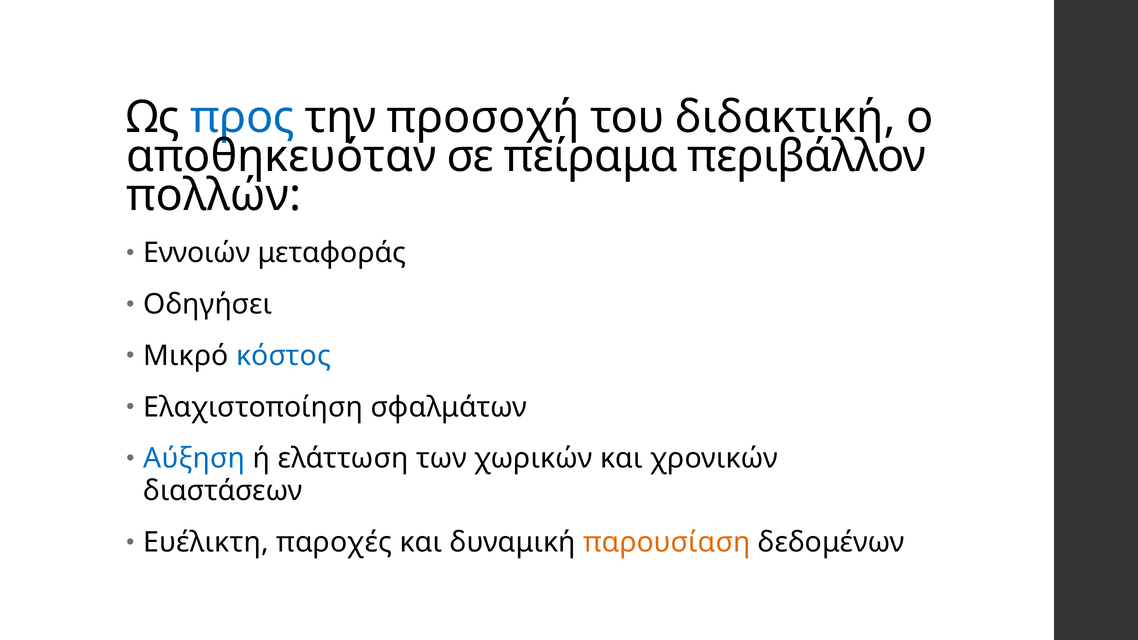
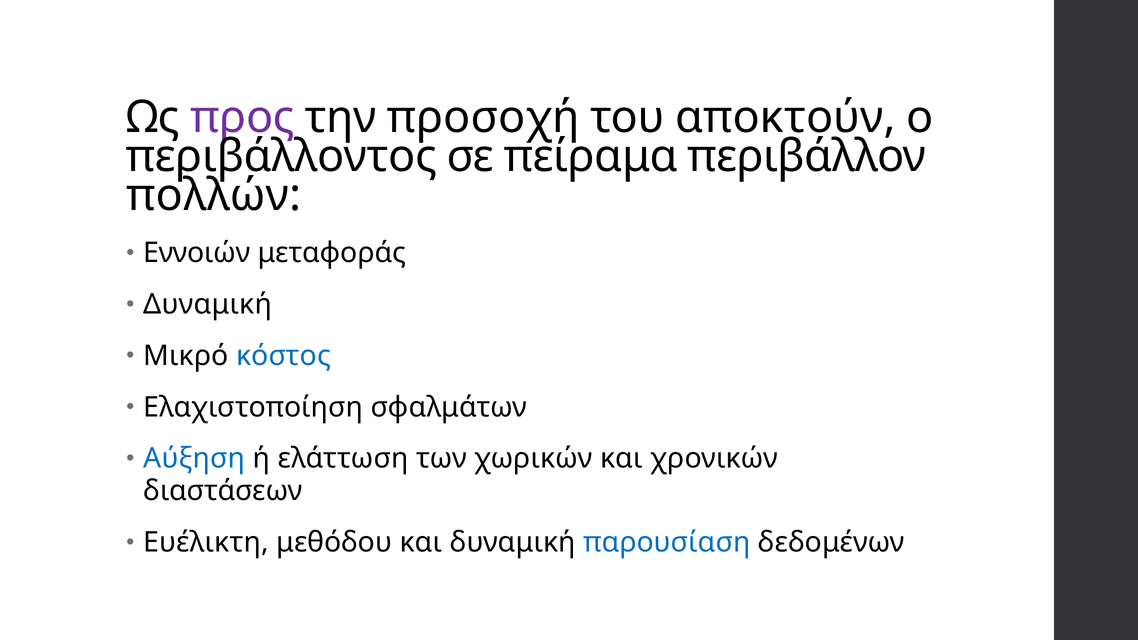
προς colour: blue -> purple
διδακτική: διδακτική -> αποκτούν
αποθηκευόταν: αποθηκευόταν -> περιβάλλοντος
Οδηγήσει at (208, 304): Οδηγήσει -> Δυναμική
παροχές: παροχές -> μεθόδου
παρουσίαση colour: orange -> blue
